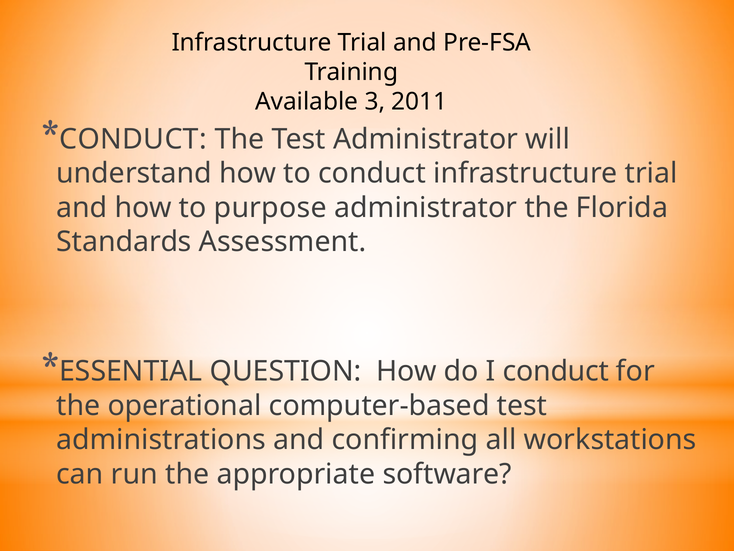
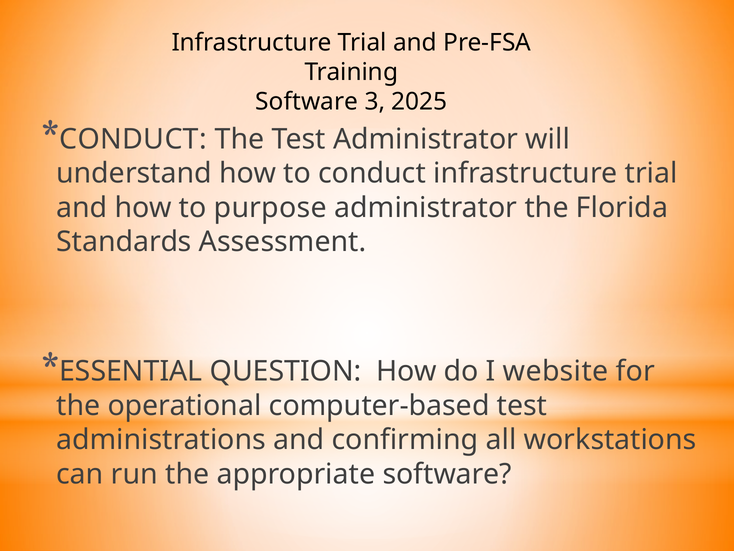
Available at (307, 101): Available -> Software
2011: 2011 -> 2025
I conduct: conduct -> website
